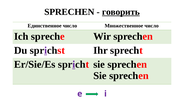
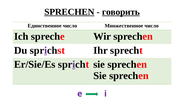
SPRECHEN at (69, 12) underline: none -> present
